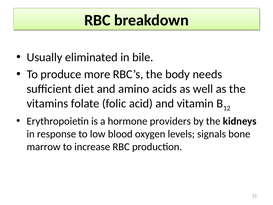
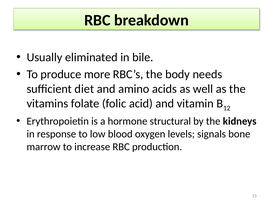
providers: providers -> structural
